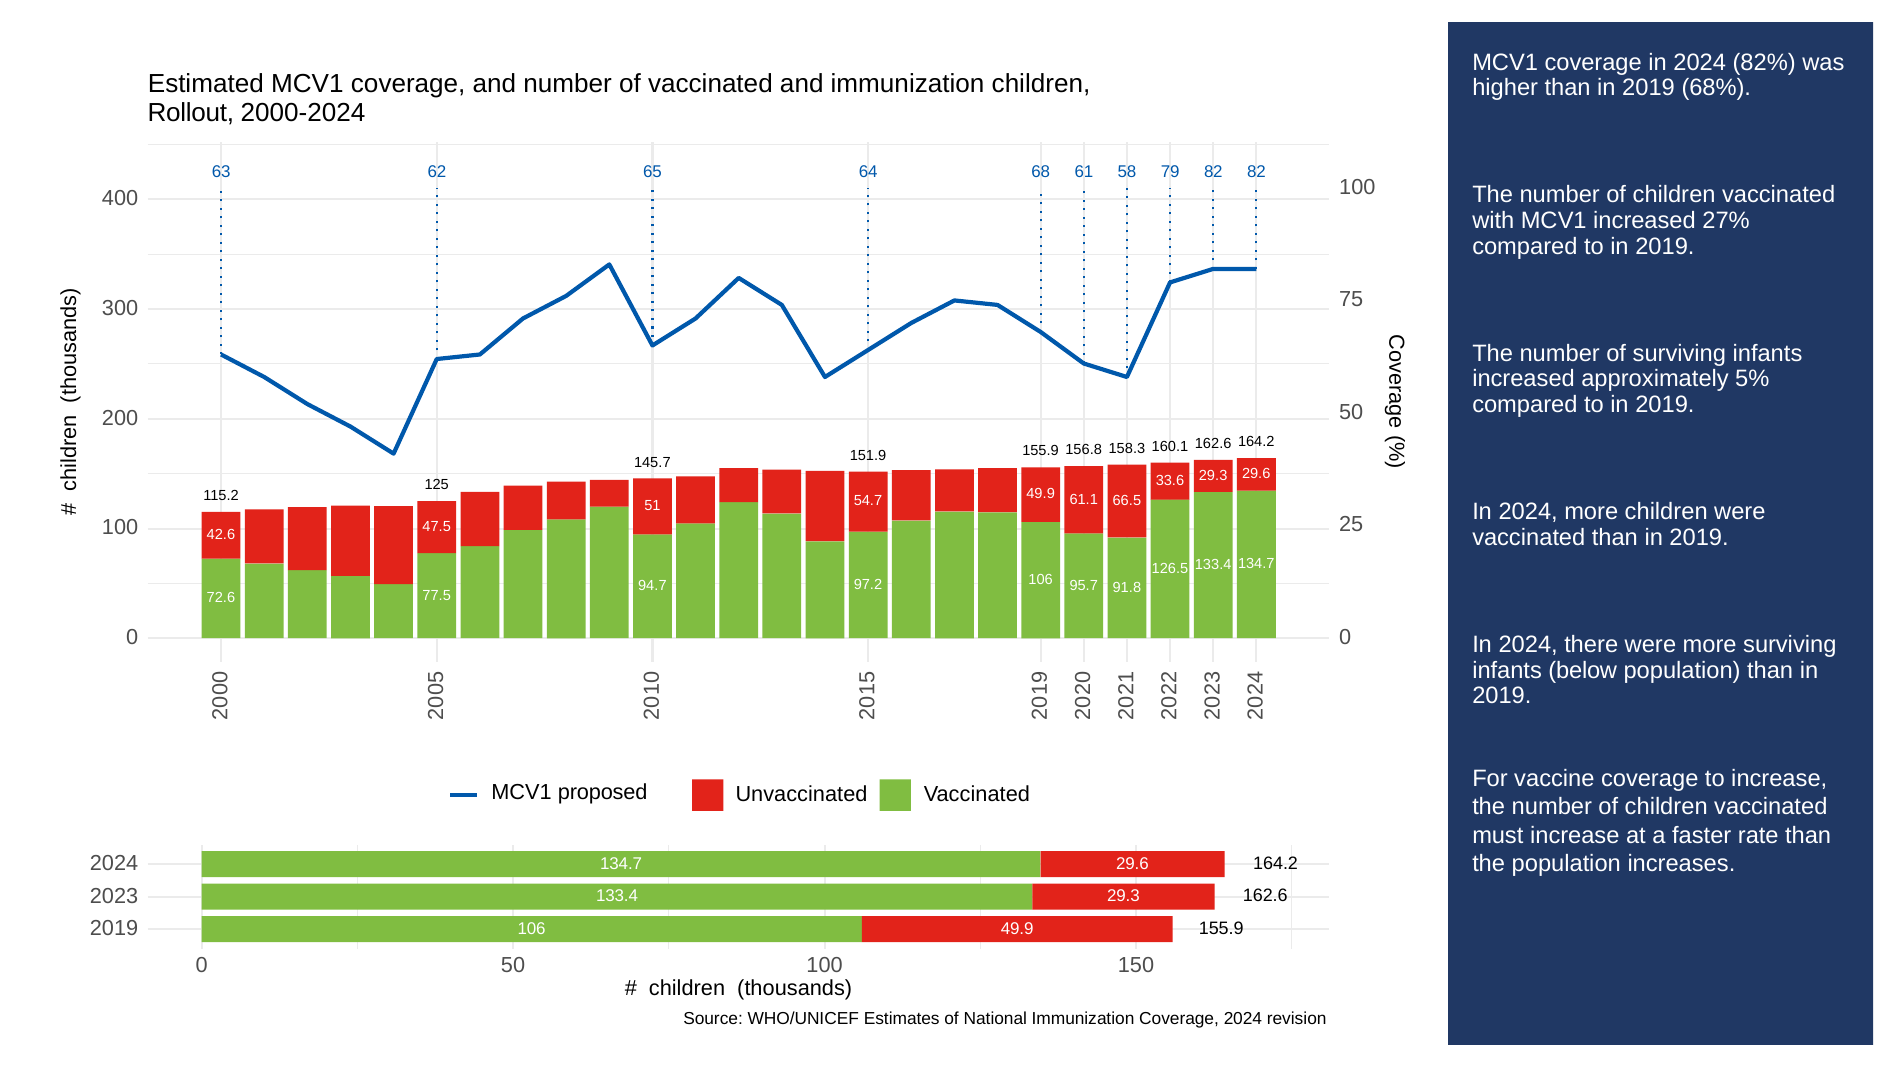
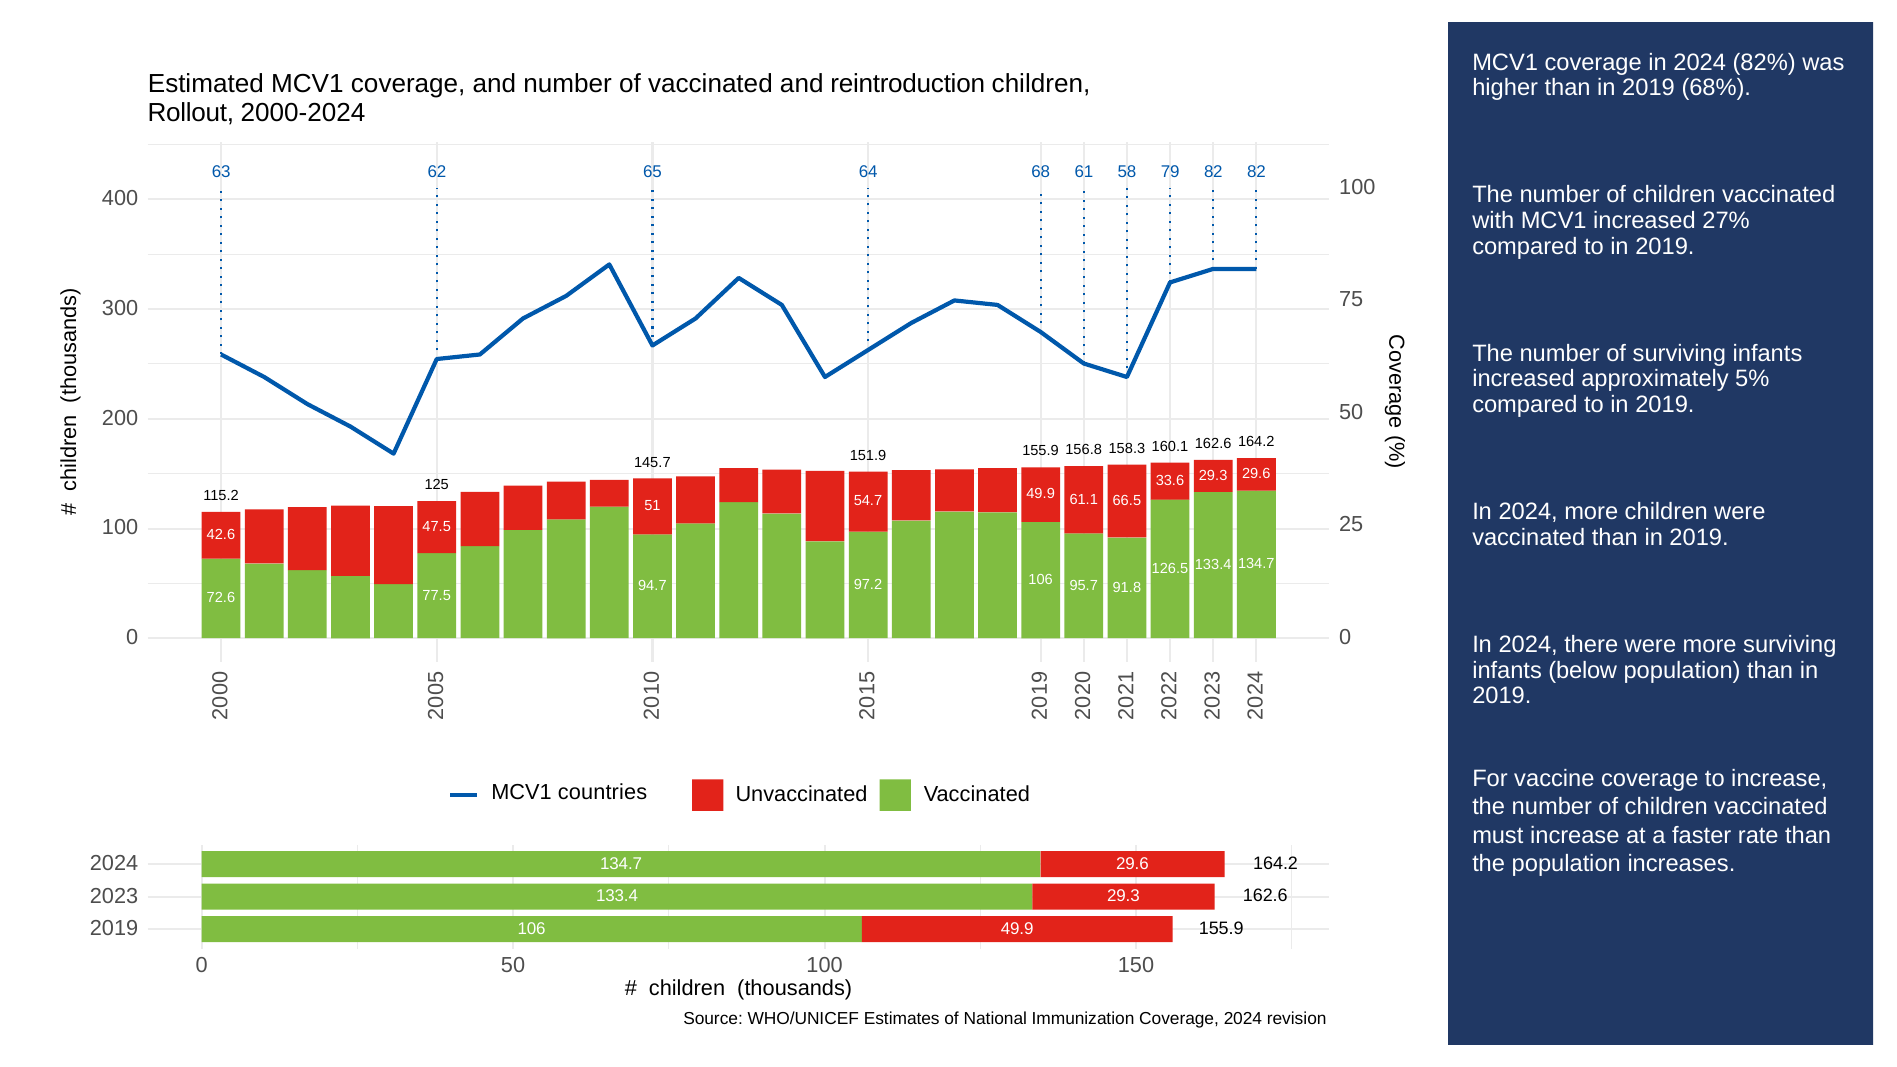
and immunization: immunization -> reintroduction
proposed: proposed -> countries
